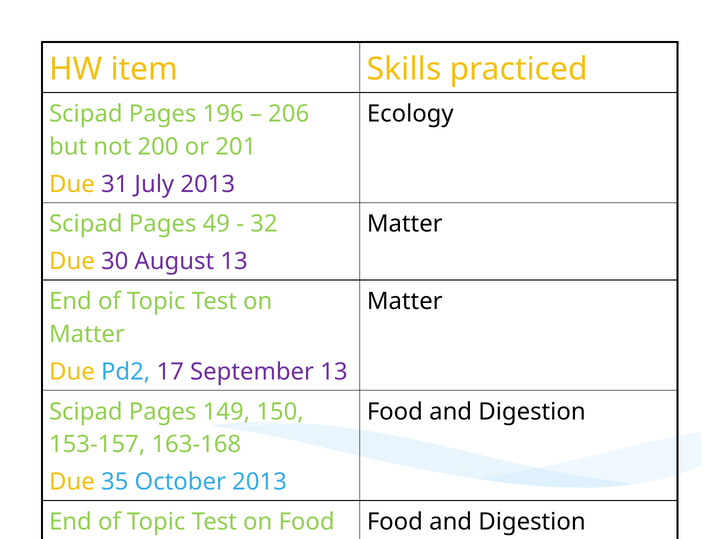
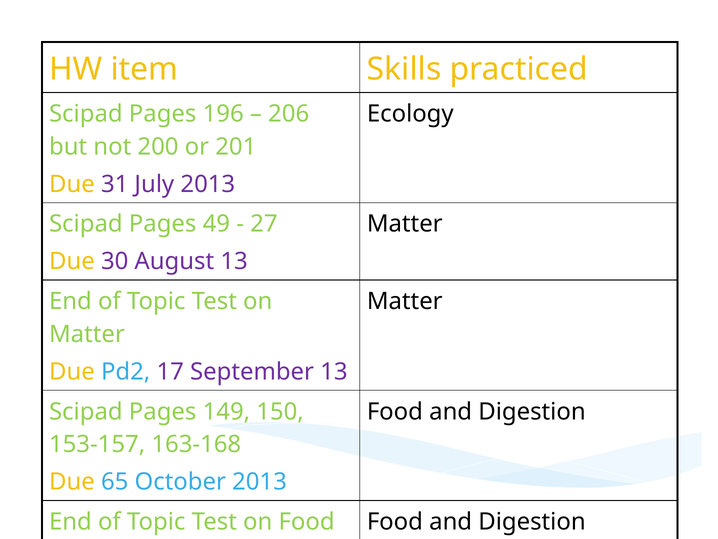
32: 32 -> 27
35: 35 -> 65
